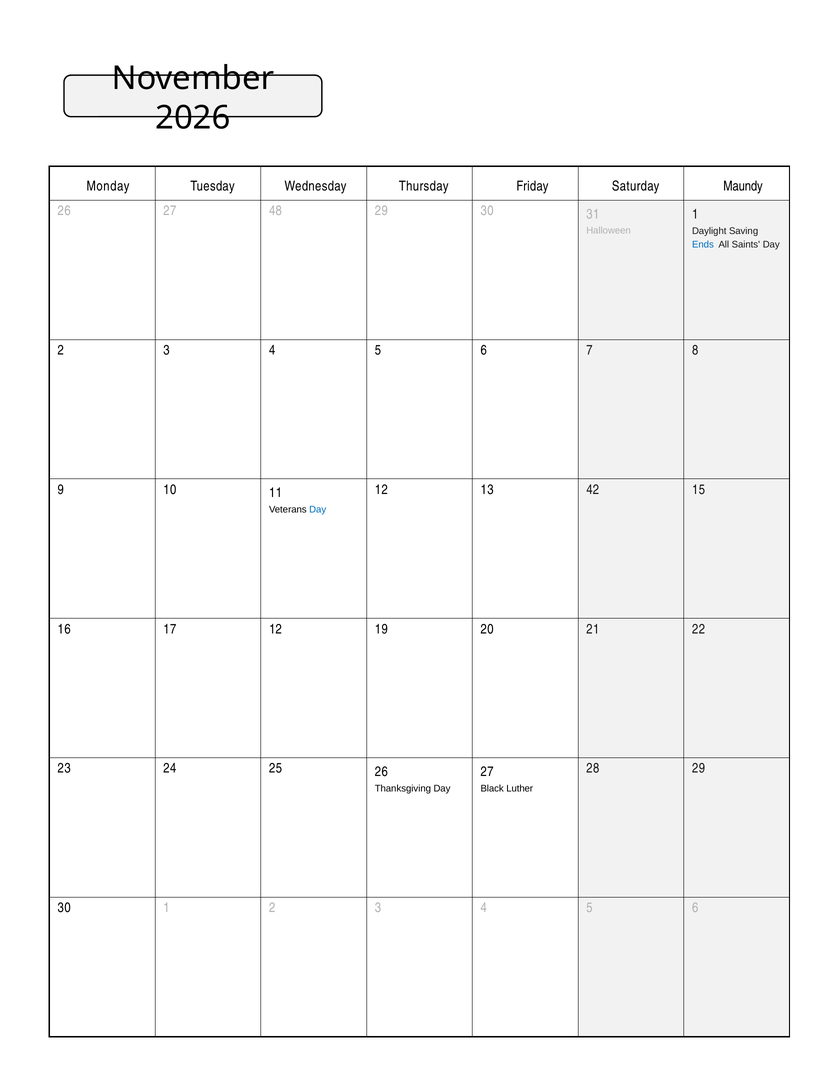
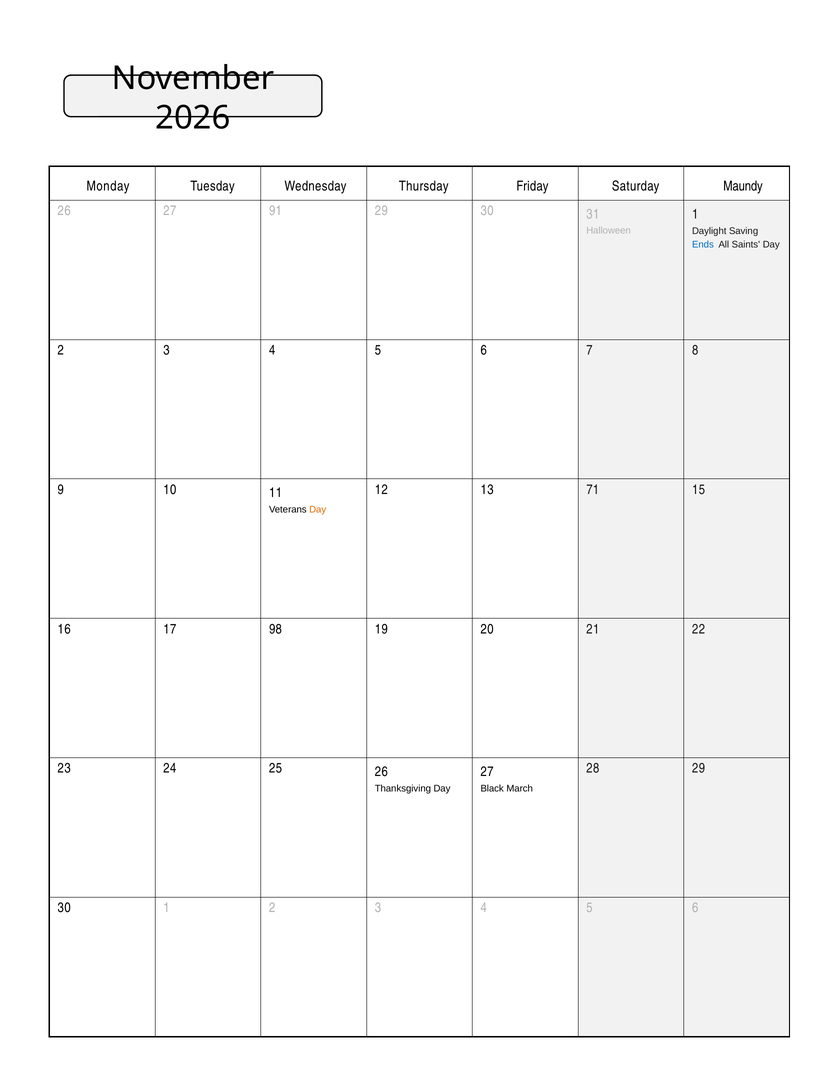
48: 48 -> 91
42: 42 -> 71
Day at (318, 509) colour: blue -> orange
17 12: 12 -> 98
Luther: Luther -> March
